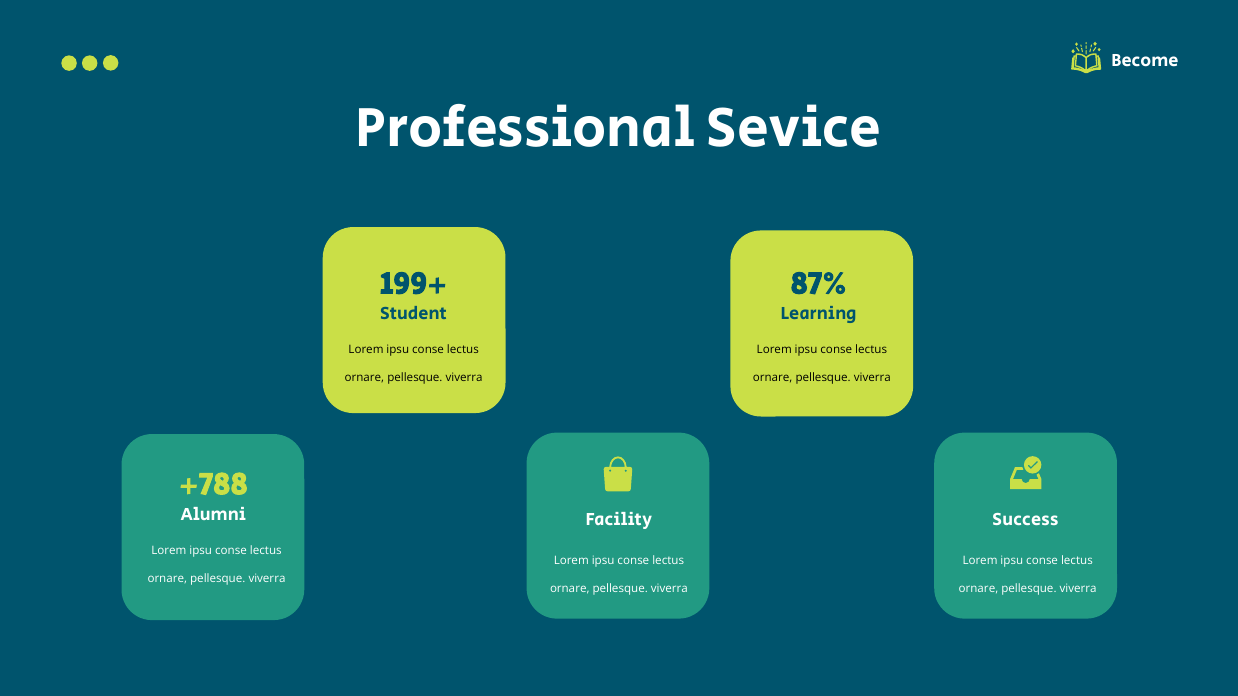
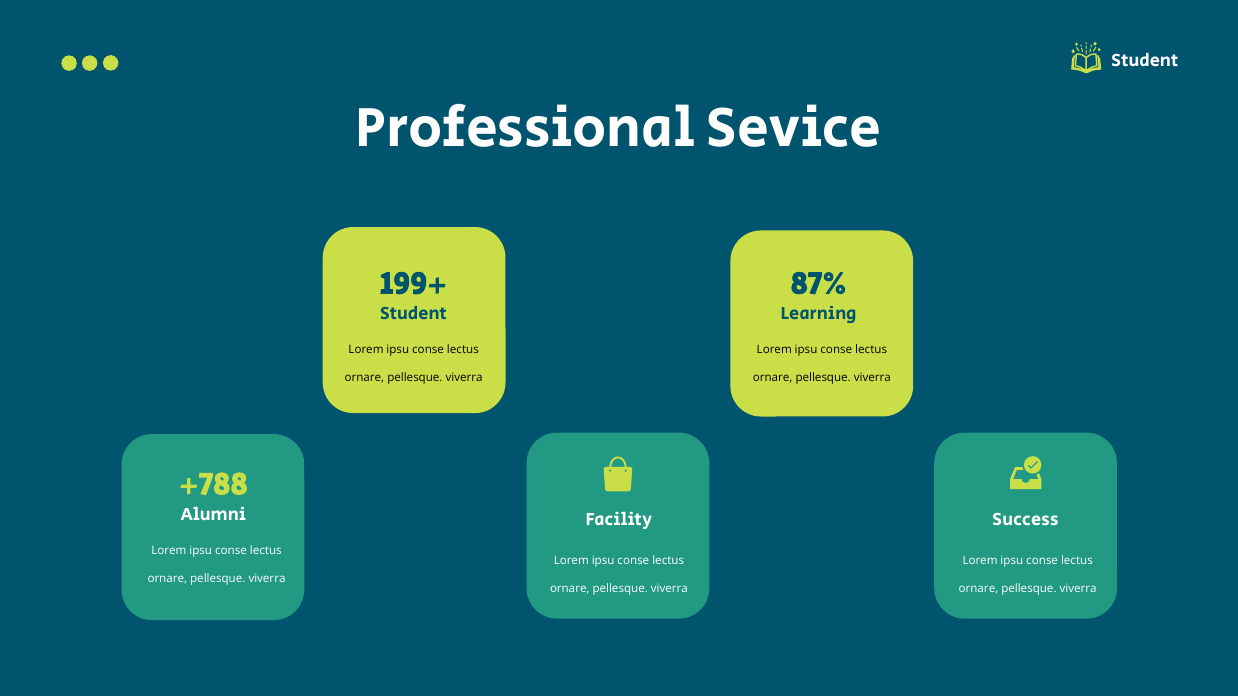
Become at (1145, 61): Become -> Student
